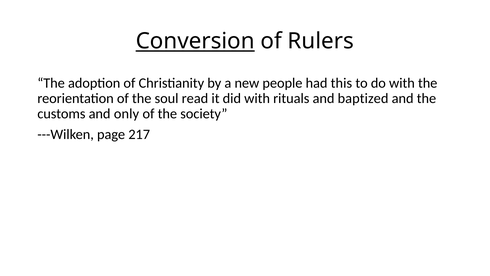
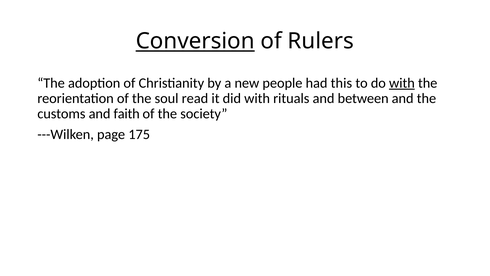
with at (402, 83) underline: none -> present
baptized: baptized -> between
only: only -> faith
217: 217 -> 175
